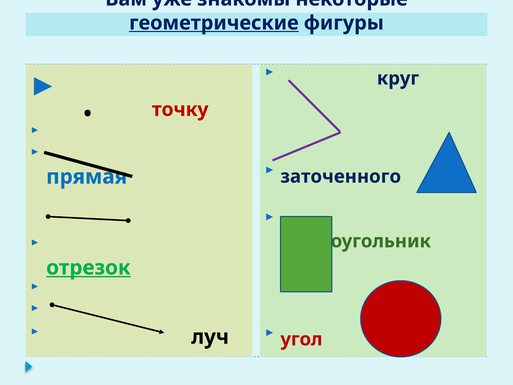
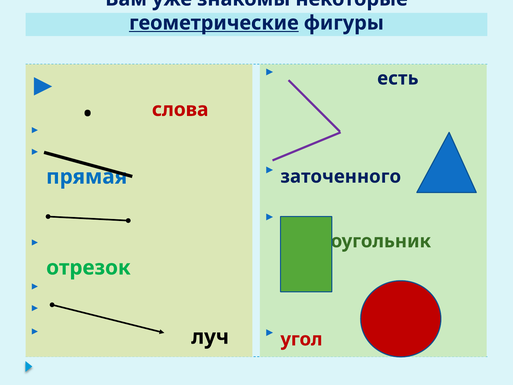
точку: точку -> слова
круг: круг -> есть
отрезок underline: present -> none
